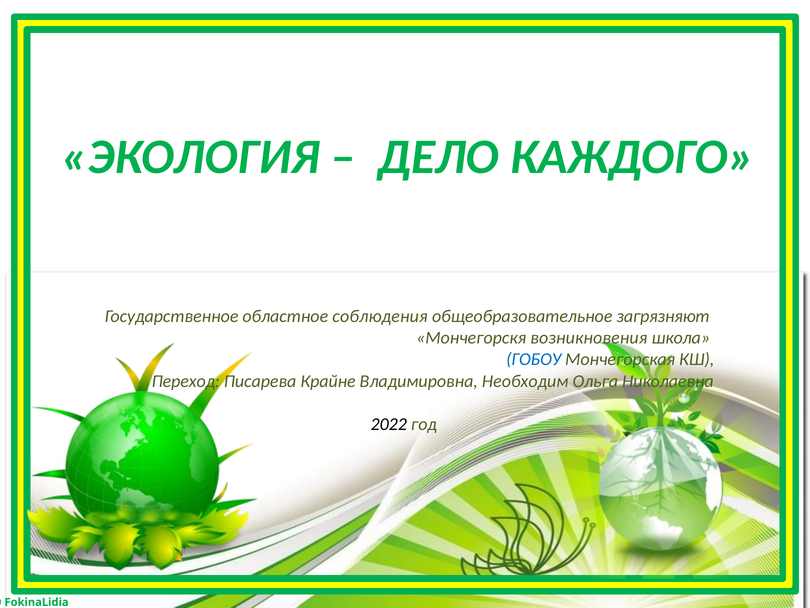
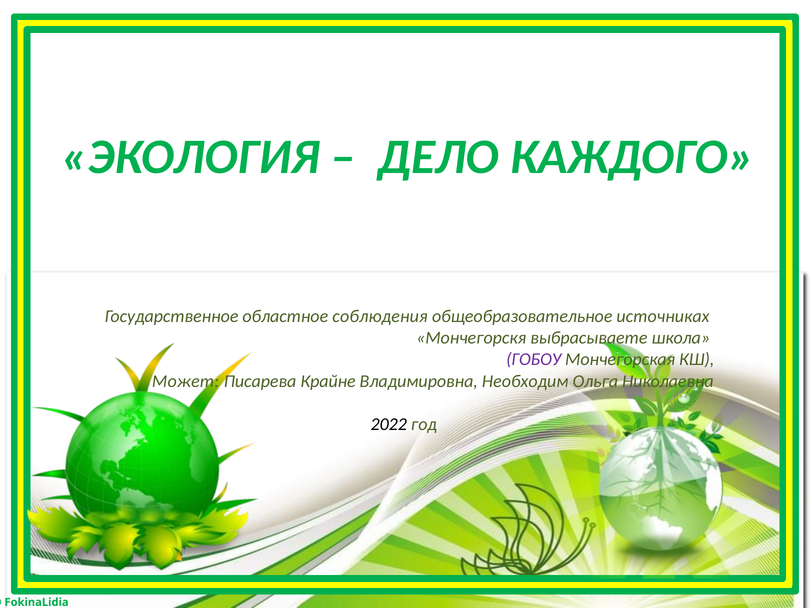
загрязняют: загрязняют -> источниках
возникновения: возникновения -> выбрасываете
ГОБОУ colour: blue -> purple
Переход: Переход -> Может
